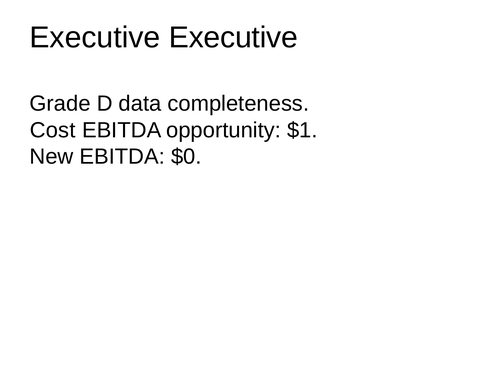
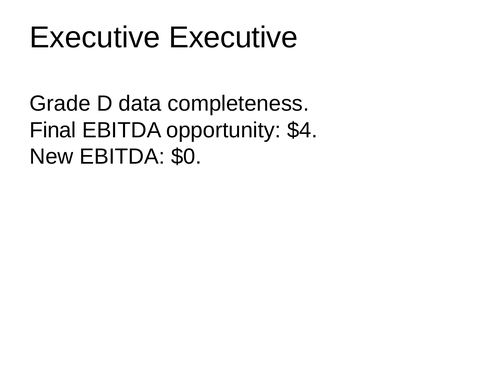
Cost: Cost -> Final
$1: $1 -> $4
